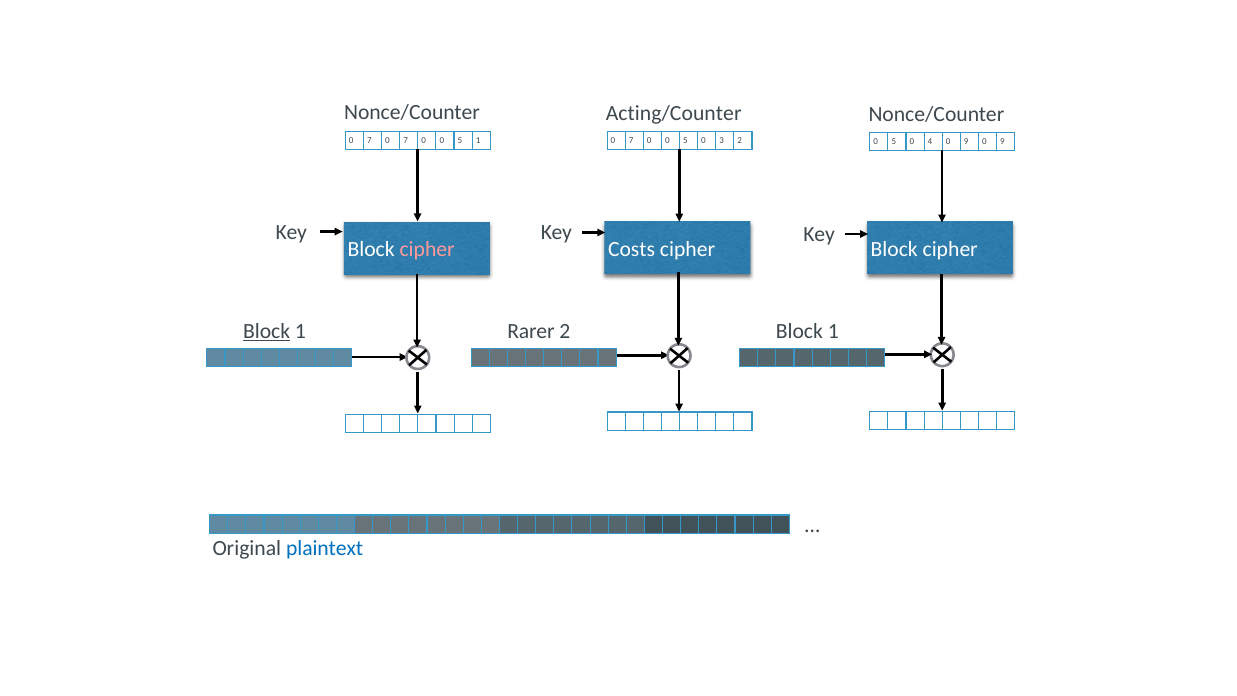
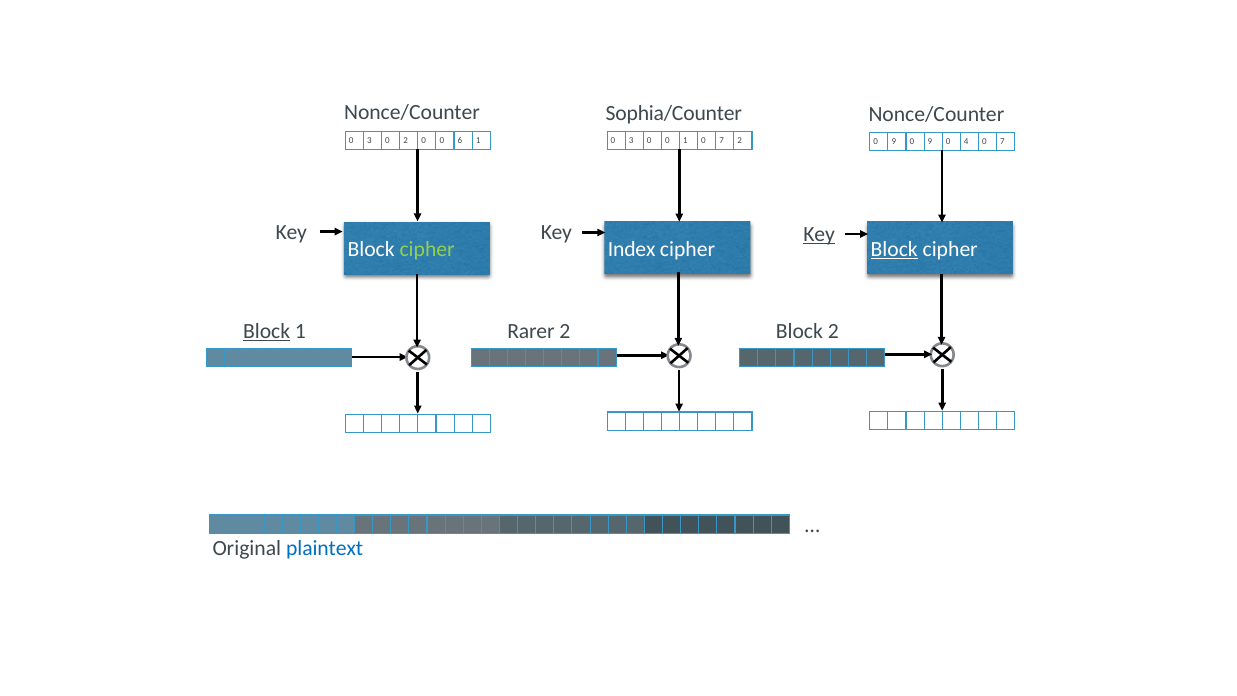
Acting/Counter: Acting/Counter -> Sophia/Counter
7 at (369, 141): 7 -> 3
7 at (406, 141): 7 -> 2
5 at (460, 141): 5 -> 6
7 at (631, 141): 7 -> 3
5 at (685, 141): 5 -> 1
3 at (722, 141): 3 -> 7
5 at (894, 142): 5 -> 9
4 at (930, 142): 4 -> 9
9 at (966, 142): 9 -> 4
9 at (1002, 142): 9 -> 7
Key at (819, 234) underline: none -> present
Costs: Costs -> Index
Block at (894, 249) underline: none -> present
cipher at (427, 250) colour: pink -> light green
2 Block 1: 1 -> 2
